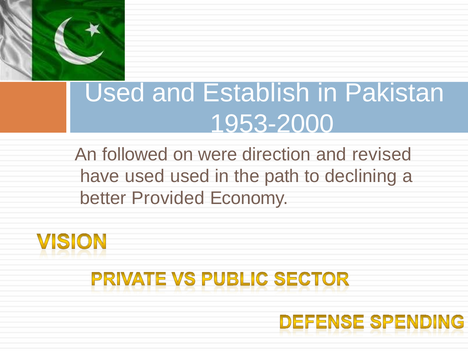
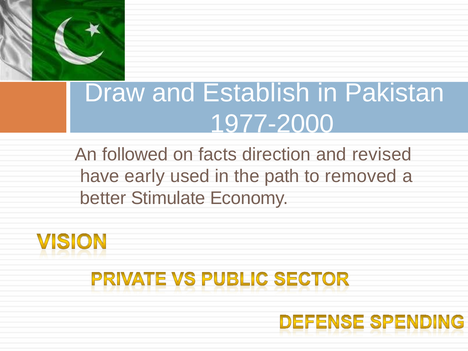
Used at (115, 93): Used -> Draw
1953-2000: 1953-2000 -> 1977-2000
were: were -> facts
have used: used -> early
declining: declining -> removed
Provided: Provided -> Stimulate
